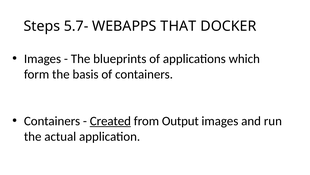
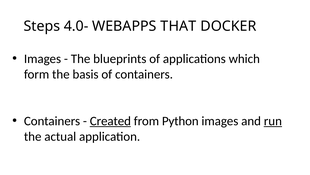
5.7-: 5.7- -> 4.0-
Output: Output -> Python
run underline: none -> present
